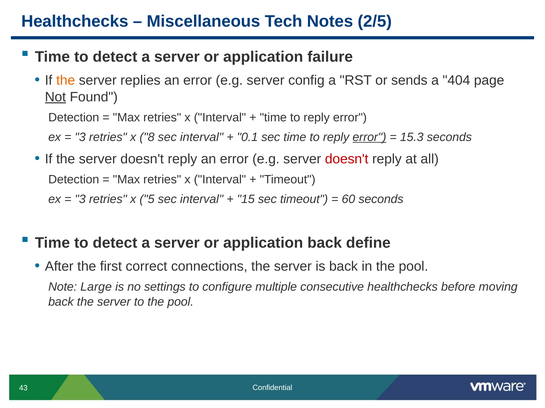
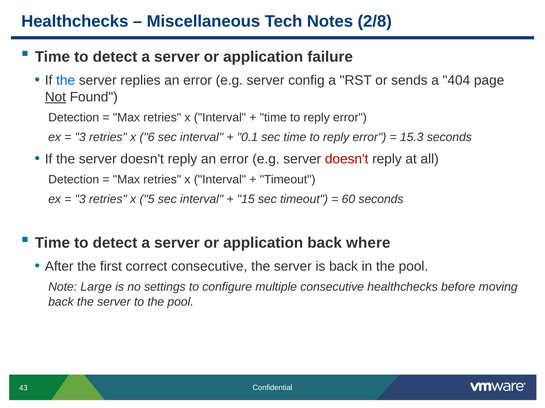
2/5: 2/5 -> 2/8
the at (66, 81) colour: orange -> blue
8: 8 -> 6
error at (369, 137) underline: present -> none
define: define -> where
correct connections: connections -> consecutive
